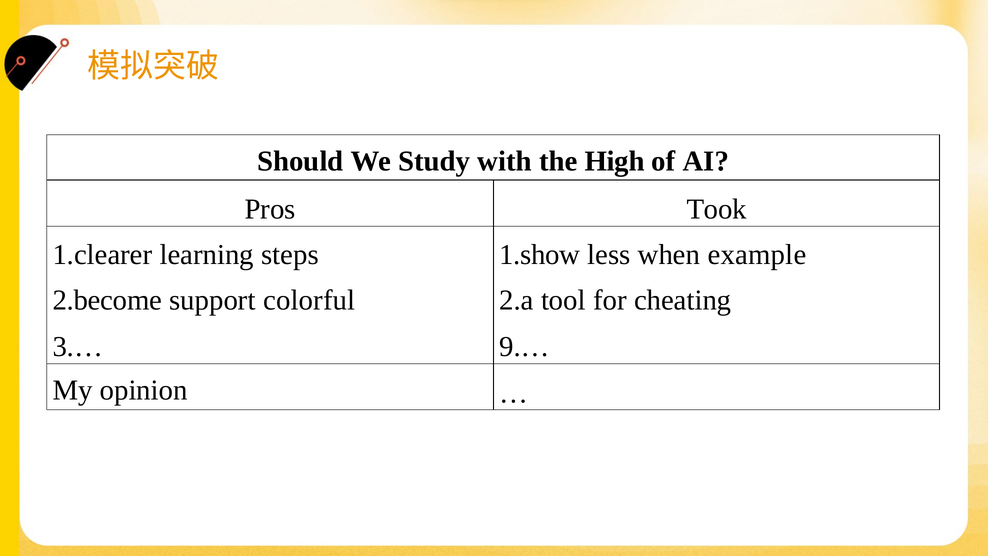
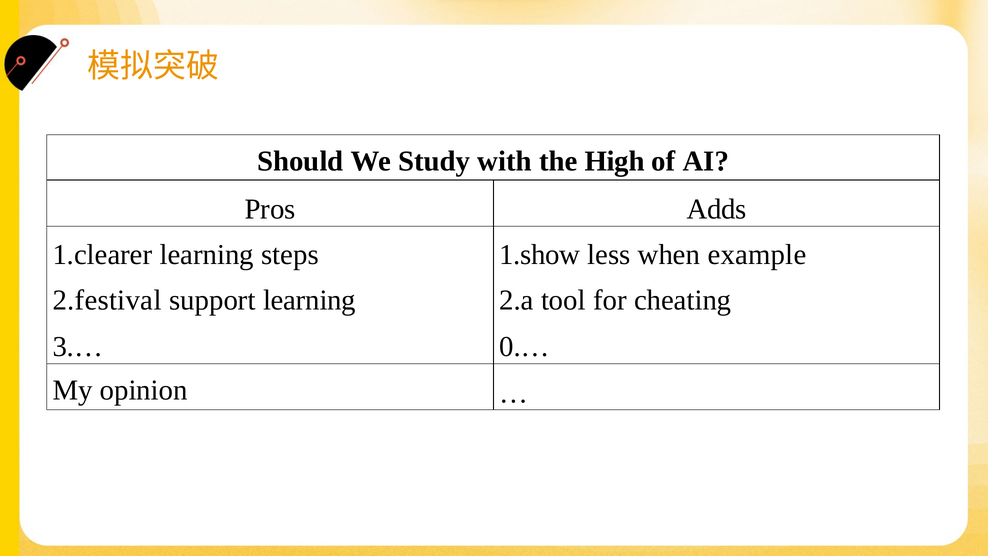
Took: Took -> Adds
2.become: 2.become -> 2.festival
support colorful: colorful -> learning
9.…: 9.… -> 0.…
